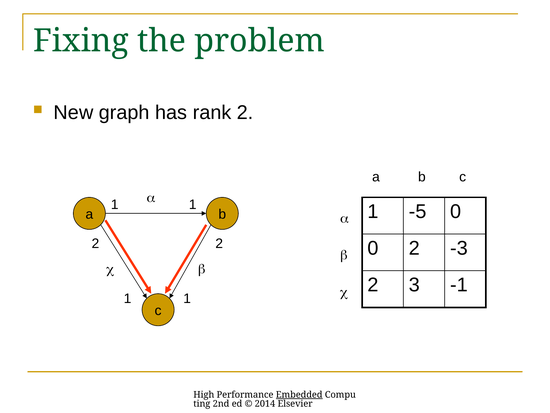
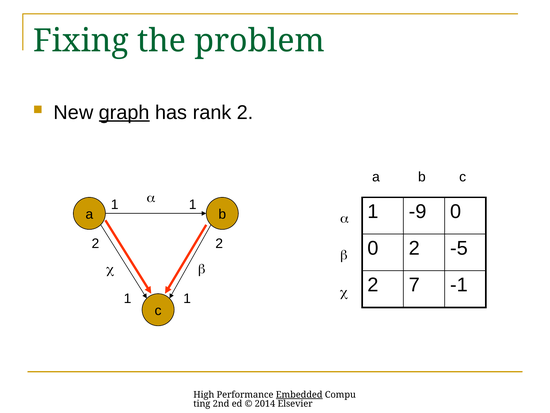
graph underline: none -> present
-5: -5 -> -9
-3: -3 -> -5
3: 3 -> 7
